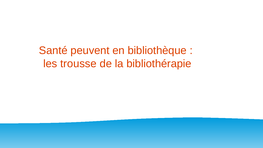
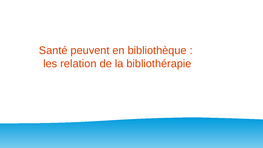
trousse: trousse -> relation
